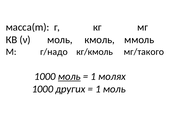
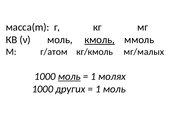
кмоль underline: none -> present
г/надо: г/надо -> г/атом
мг/такого: мг/такого -> мг/малых
